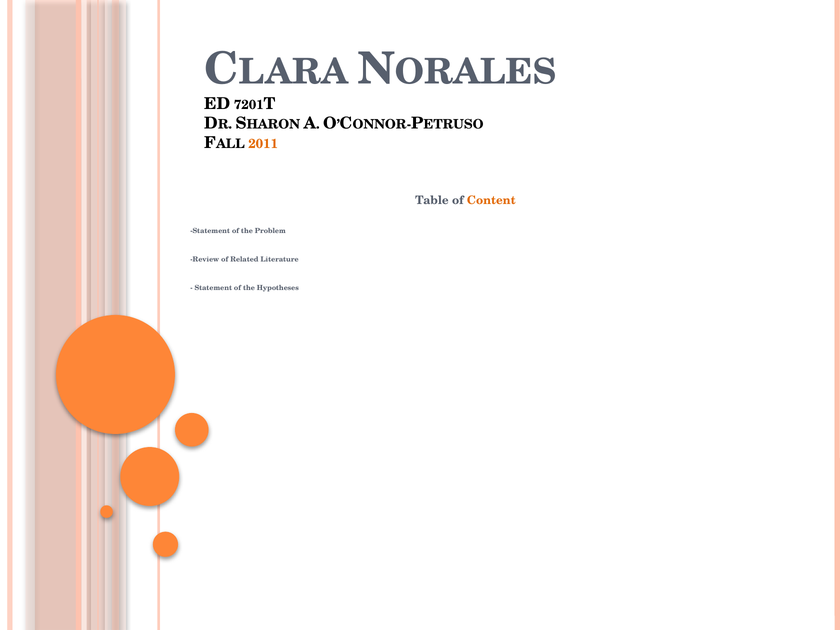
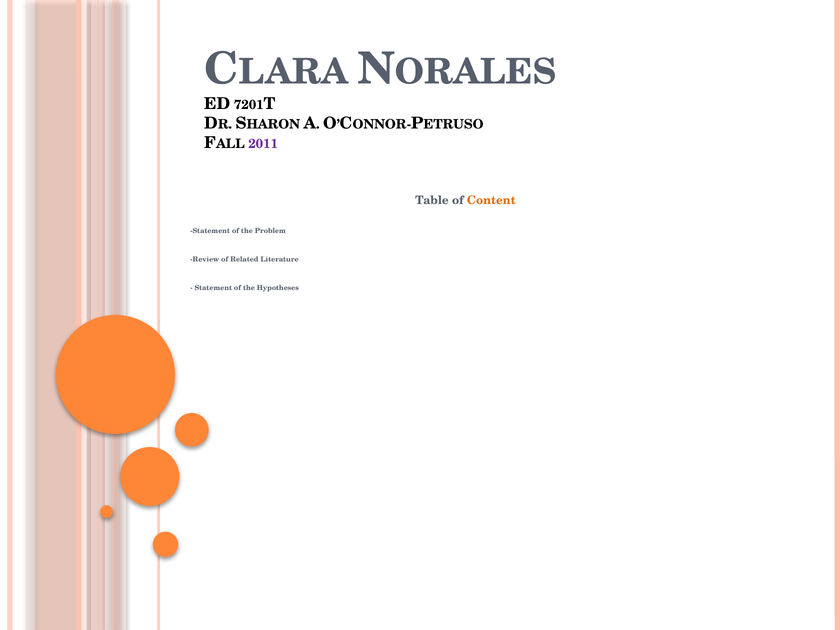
2011 colour: orange -> purple
